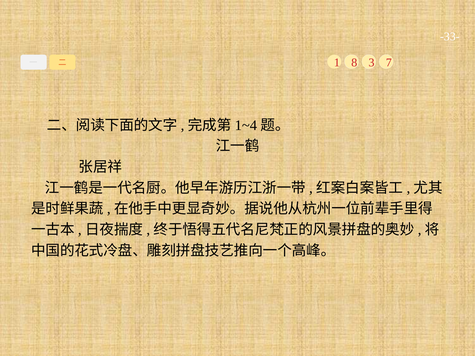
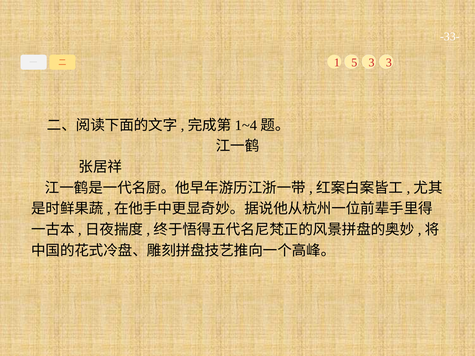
8: 8 -> 5
3 7: 7 -> 3
